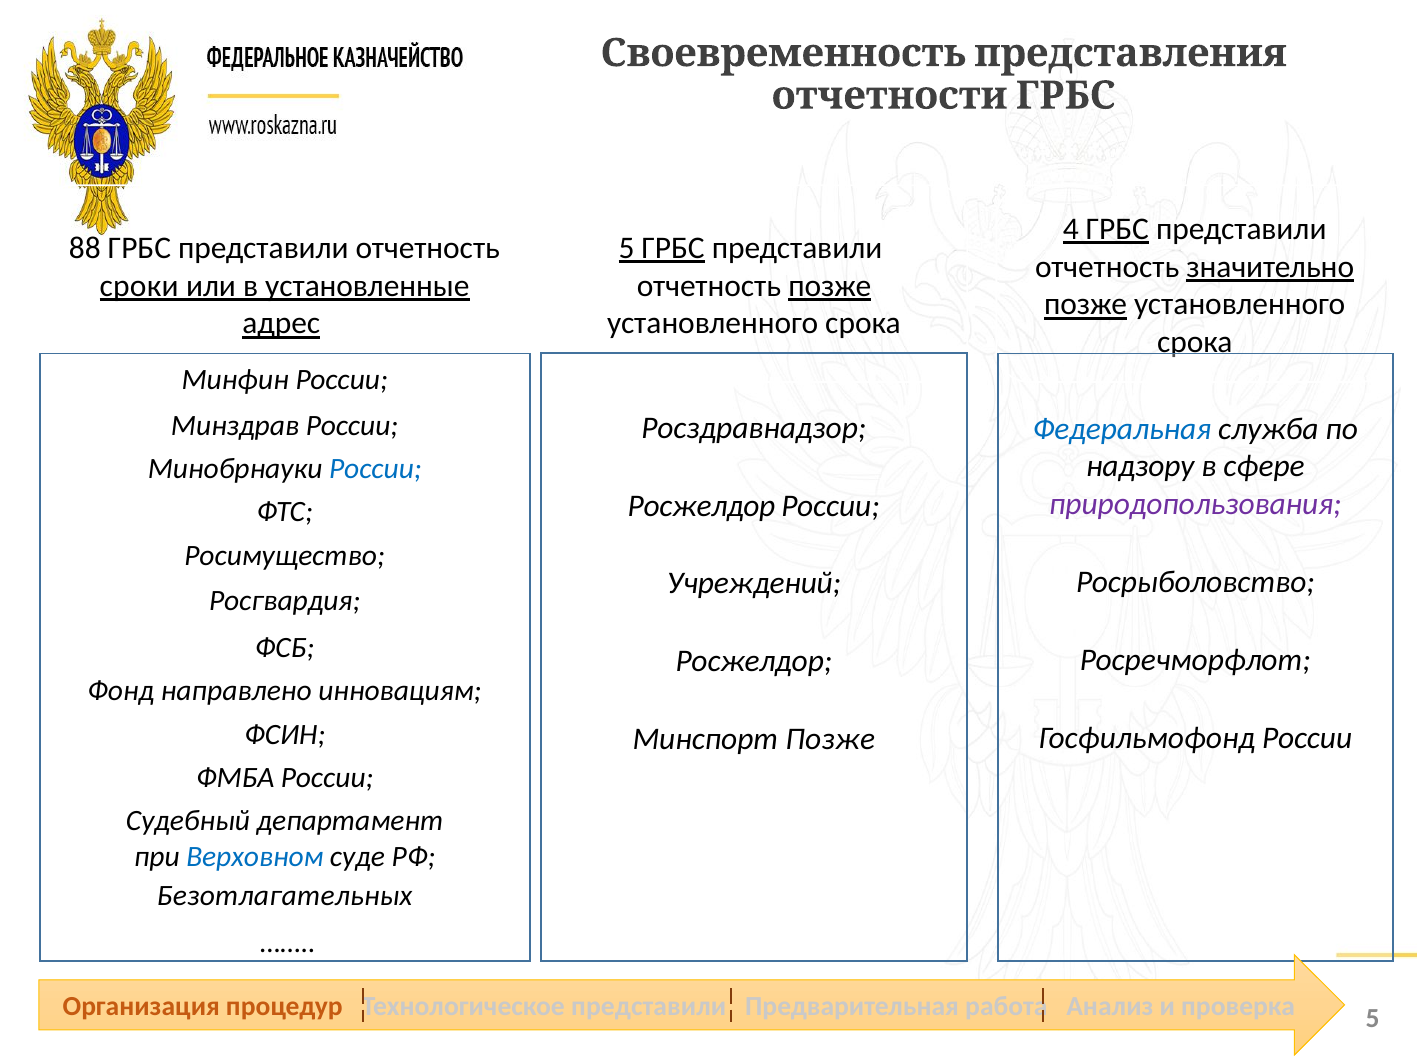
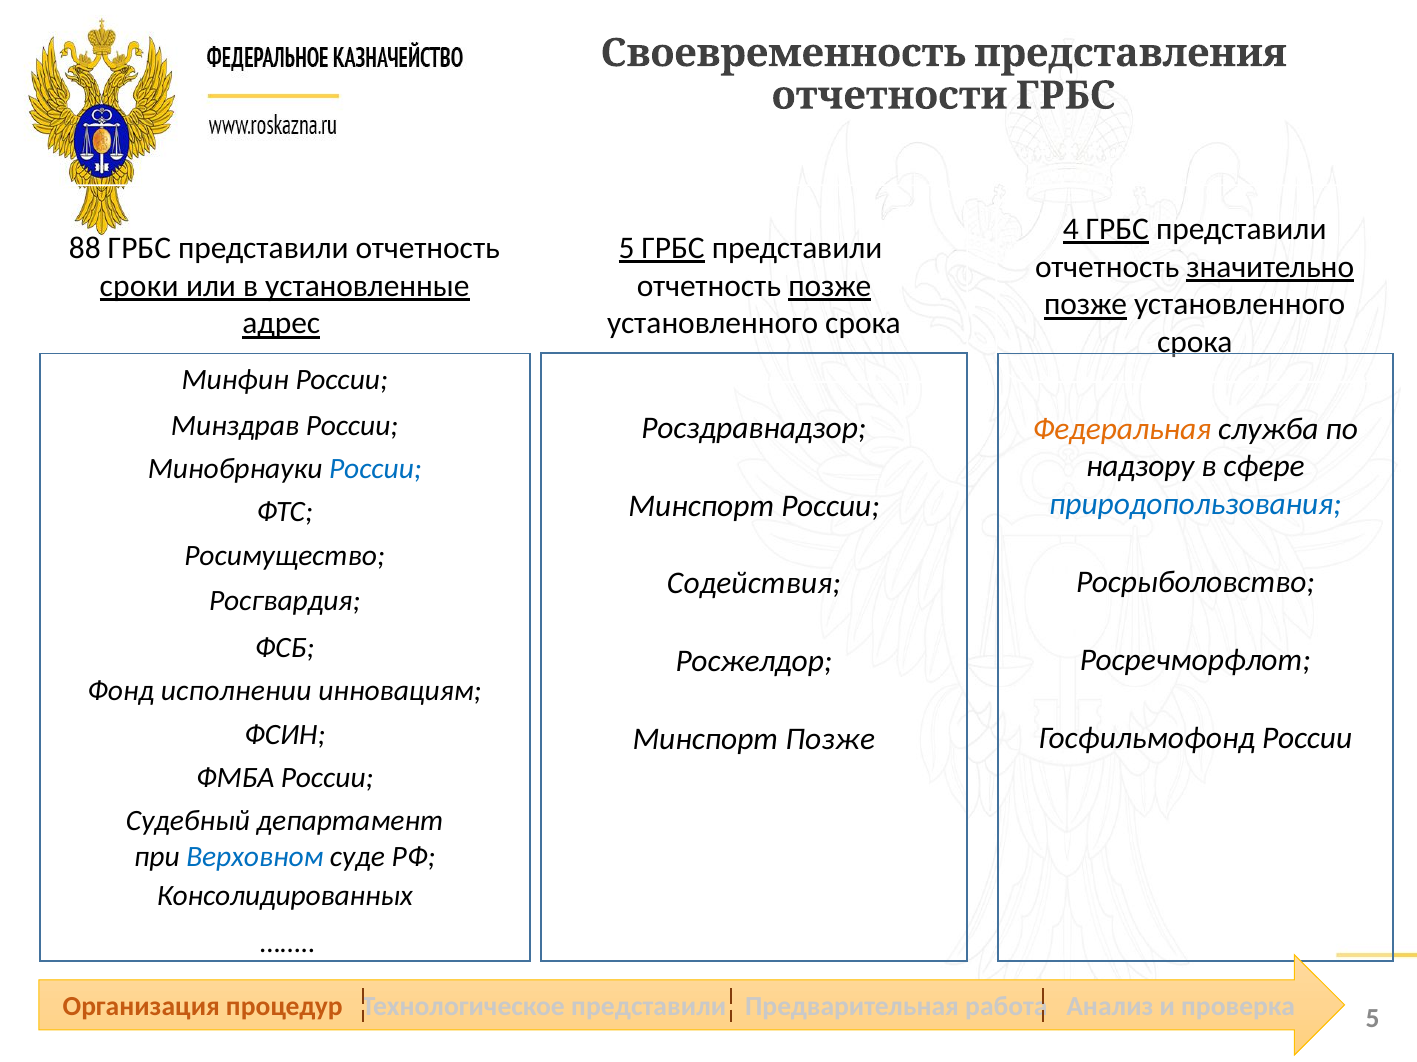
Федеральная colour: blue -> orange
природопользования colour: purple -> blue
Росжелдор at (701, 506): Росжелдор -> Минспорт
Учреждений: Учреждений -> Содействия
направлено: направлено -> исполнении
Безотлагательных: Безотлагательных -> Консолидированных
